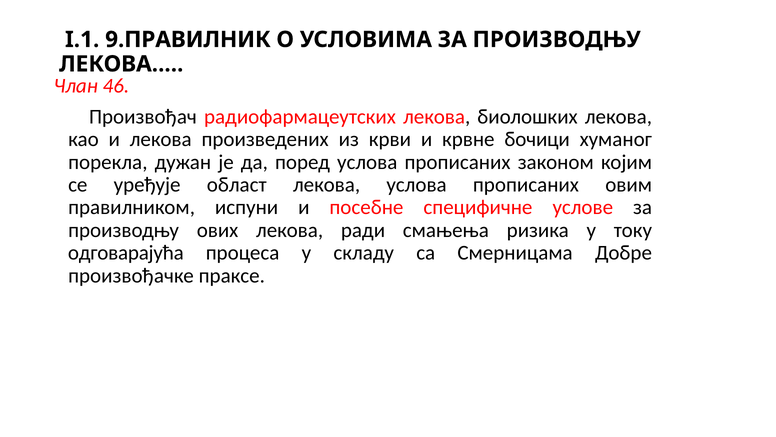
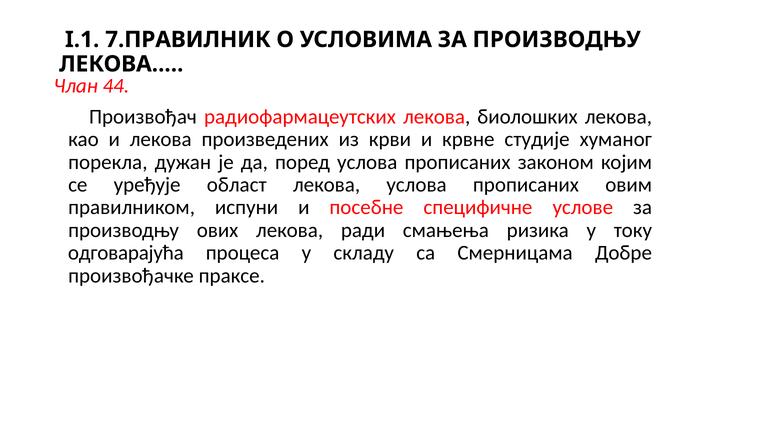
9.ПРАВИЛНИК: 9.ПРАВИЛНИК -> 7.ПРАВИЛНИК
46: 46 -> 44
бочици: бочици -> студије
